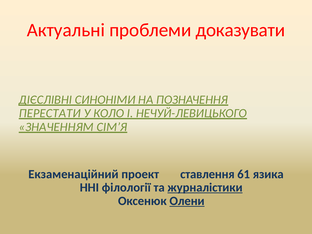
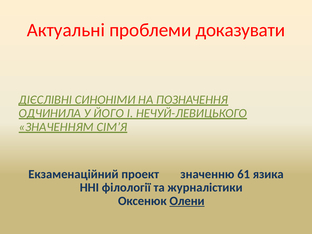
ПЕРЕСТАТИ: ПЕРЕСТАТИ -> ОДЧИНИЛА
КОЛО: КОЛО -> ЙОГО
ставлення: ставлення -> значенню
журналістики underline: present -> none
